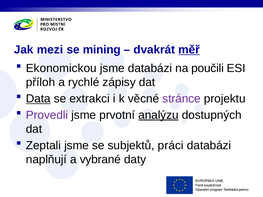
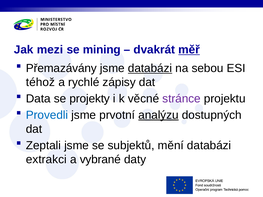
Ekonomickou: Ekonomickou -> Přemazávány
databázi at (150, 68) underline: none -> present
poučili: poučili -> sebou
příloh: příloh -> téhož
Data underline: present -> none
extrakci: extrakci -> projekty
Provedli colour: purple -> blue
práci: práci -> mění
naplňují: naplňují -> extrakci
